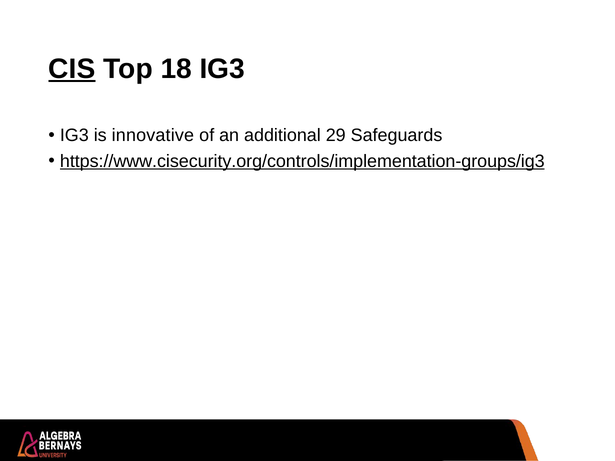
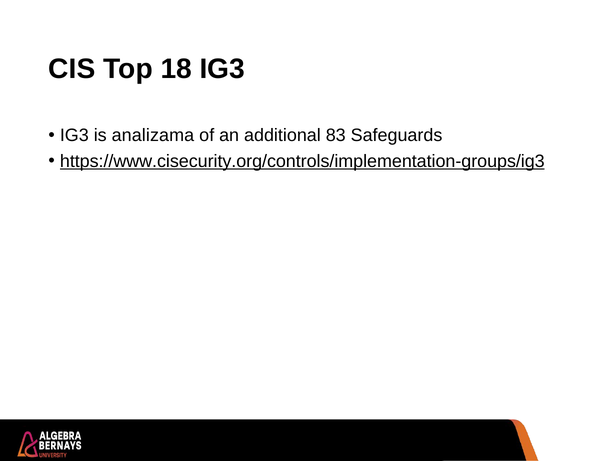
CIS underline: present -> none
innovative: innovative -> analizama
29: 29 -> 83
